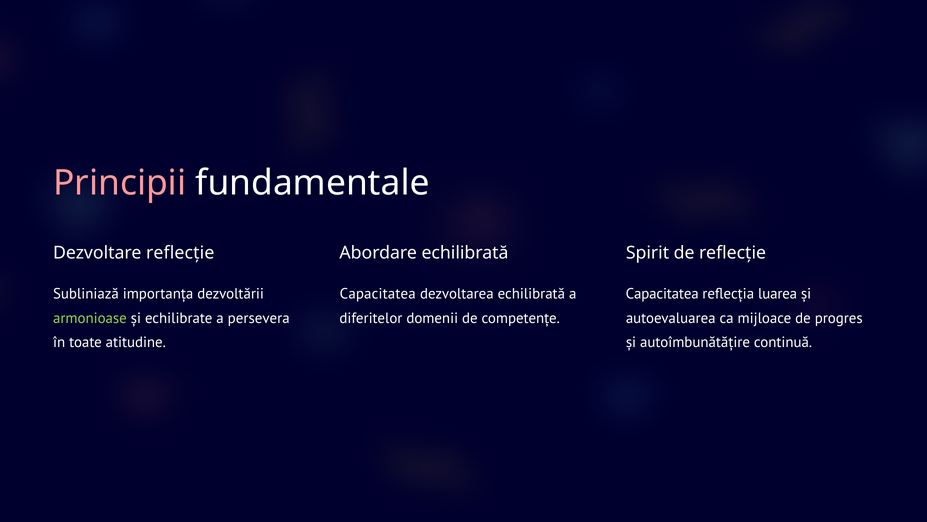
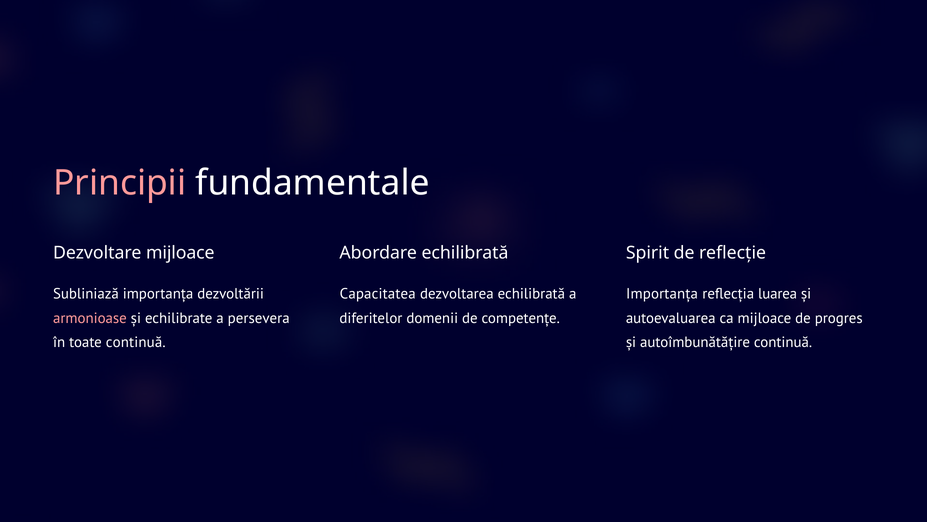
Dezvoltare reflecție: reflecție -> mijloace
Capacitatea at (662, 294): Capacitatea -> Importanța
armonioase colour: light green -> pink
toate atitudine: atitudine -> continuă
